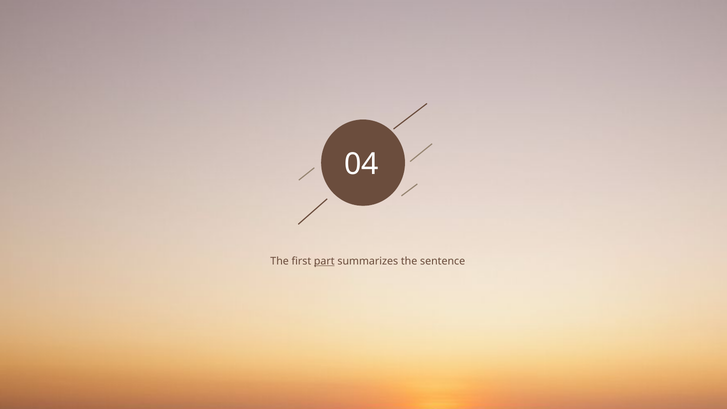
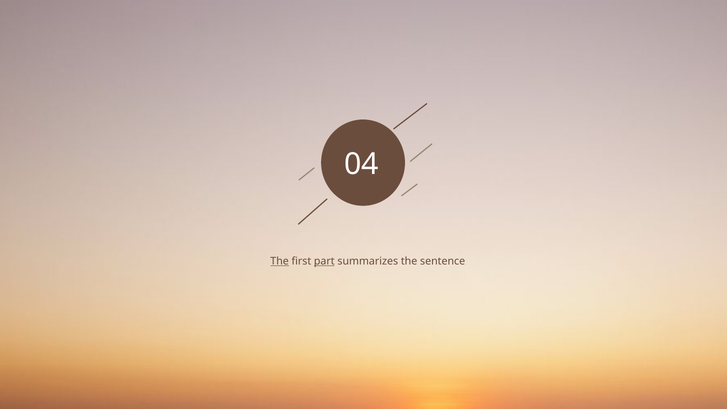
The at (280, 261) underline: none -> present
